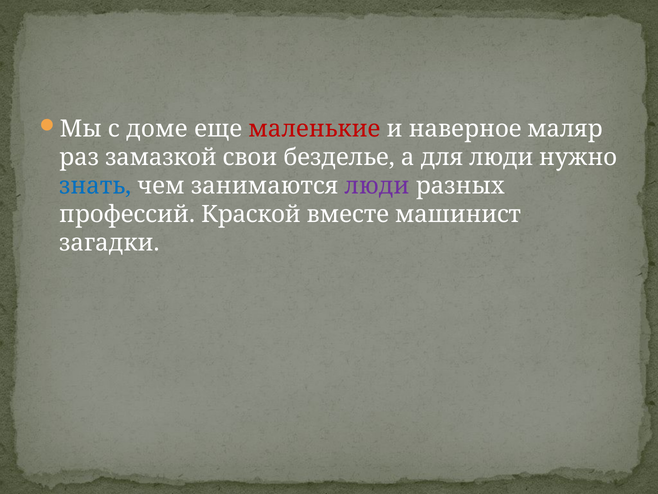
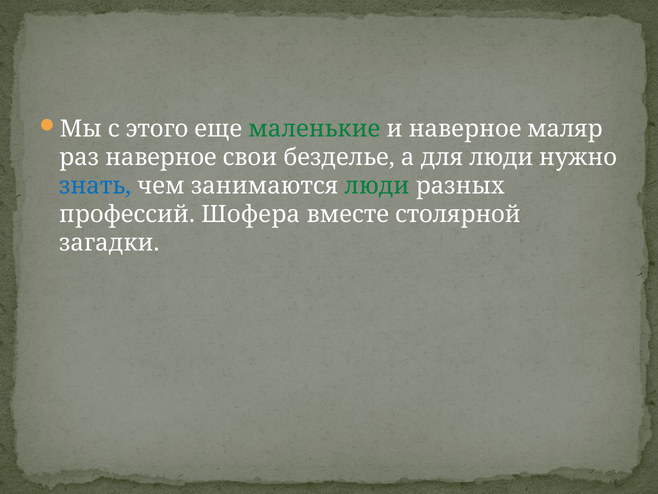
доме: доме -> этого
маленькие colour: red -> green
раз замазкой: замазкой -> наверное
люди at (377, 186) colour: purple -> green
Краской: Краской -> Шофера
машинист: машинист -> столярной
